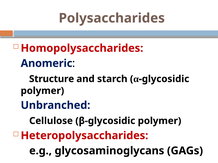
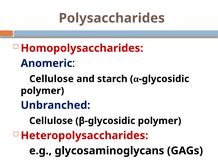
Structure at (52, 79): Structure -> Cellulose
